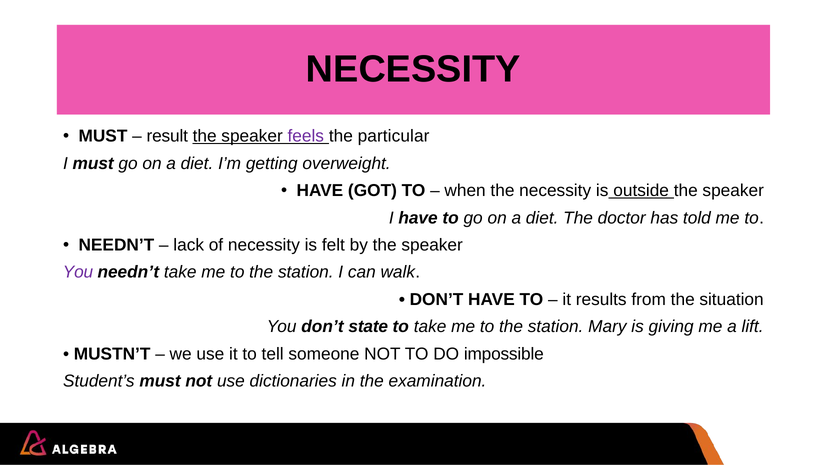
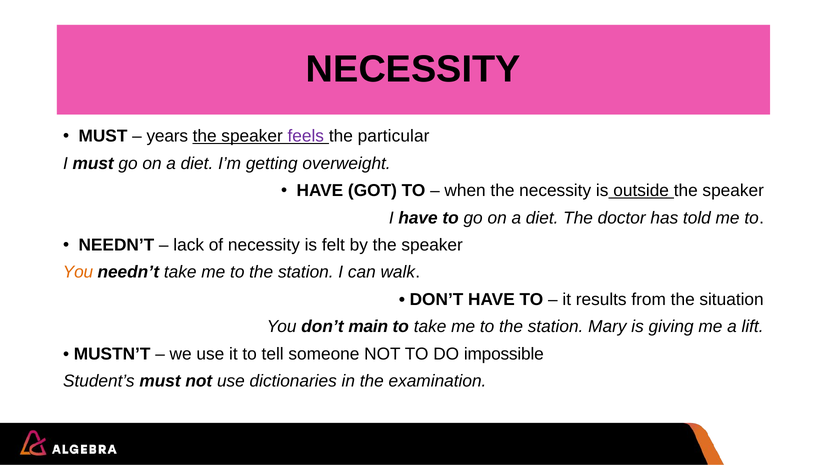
result: result -> years
You at (78, 272) colour: purple -> orange
state: state -> main
